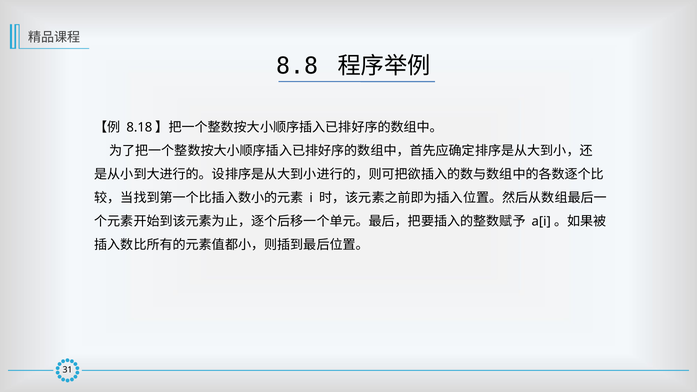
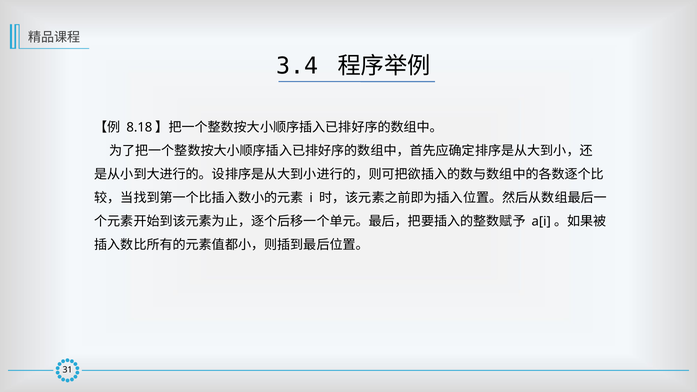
8.8: 8.8 -> 3.4
